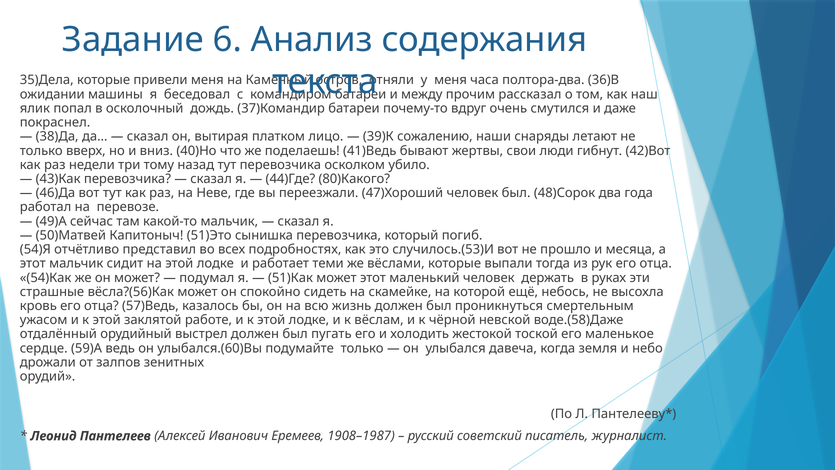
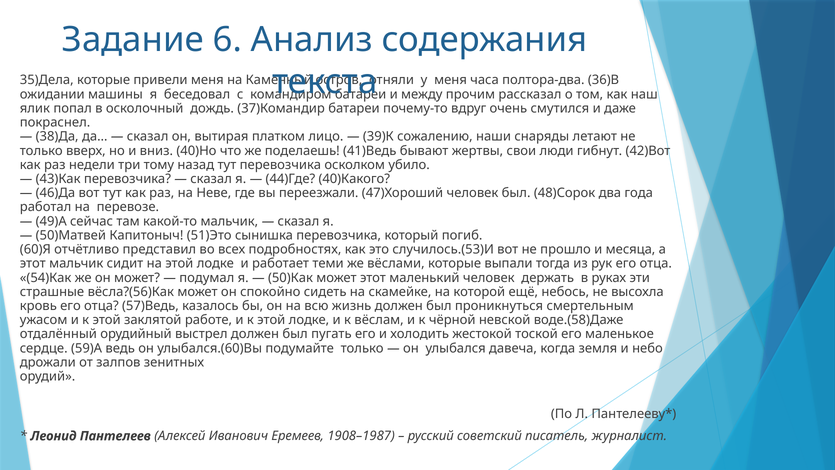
80)Какого: 80)Какого -> 40)Какого
54)Я: 54)Я -> 60)Я
51)Как: 51)Как -> 50)Как
